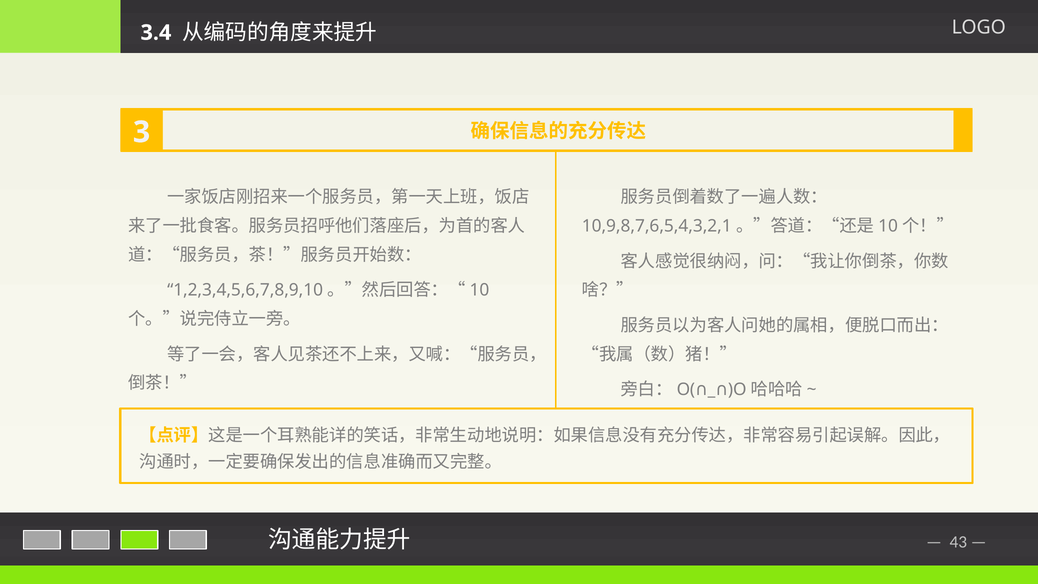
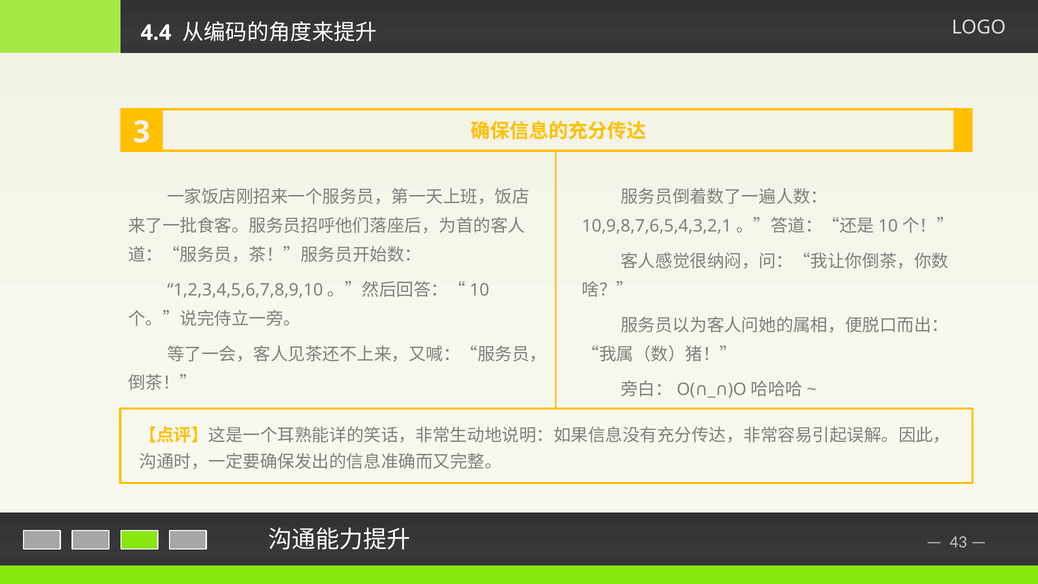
3.4: 3.4 -> 4.4
